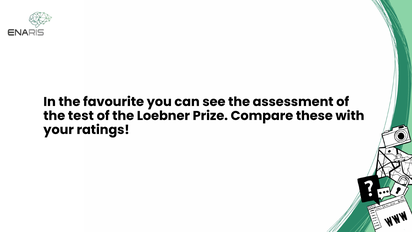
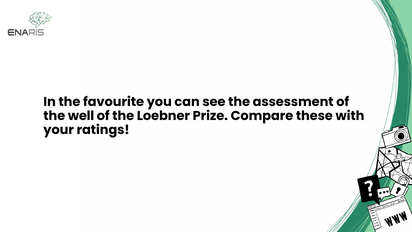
test: test -> well
